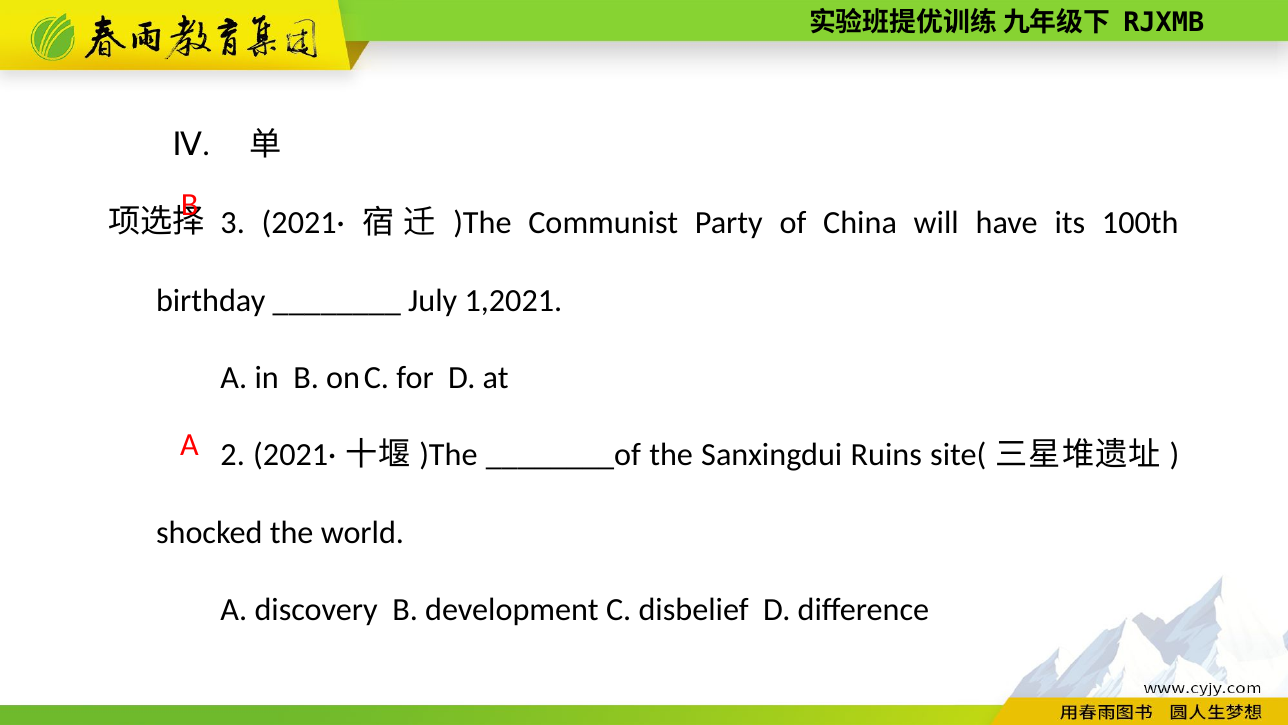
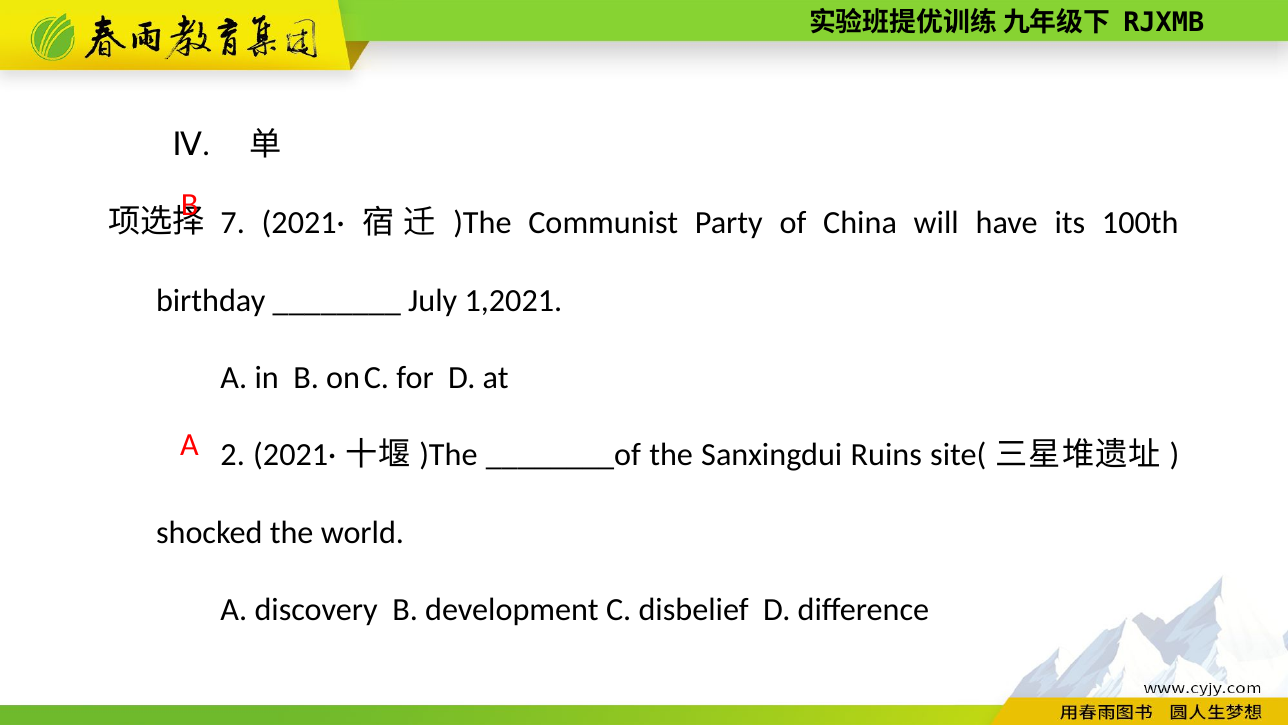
3: 3 -> 7
